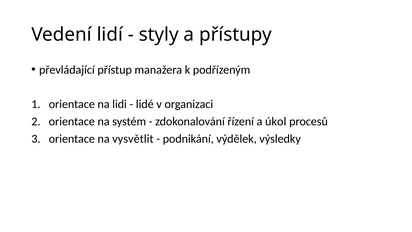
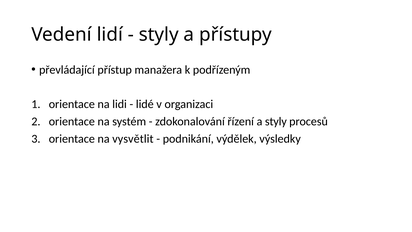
a úkol: úkol -> styly
